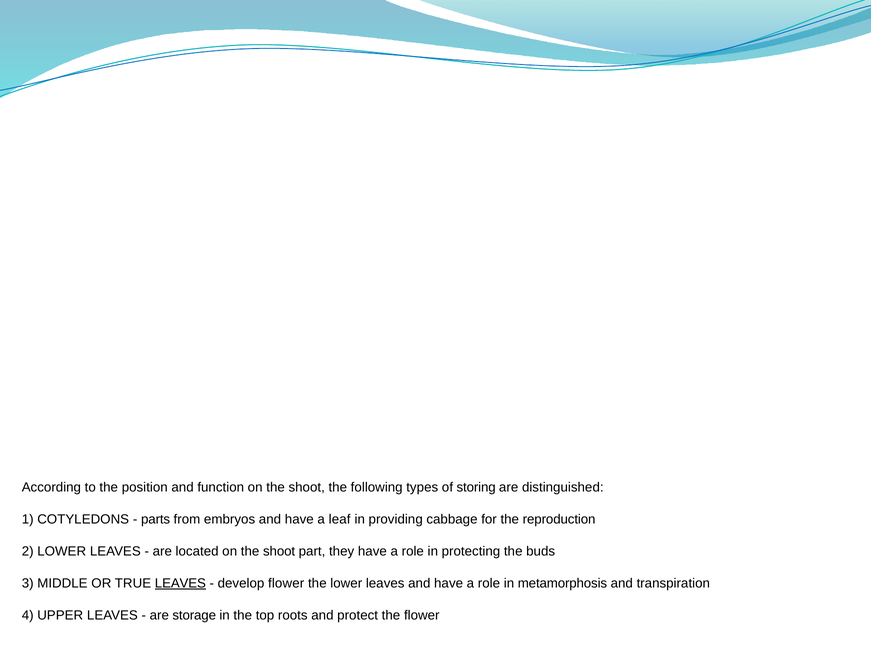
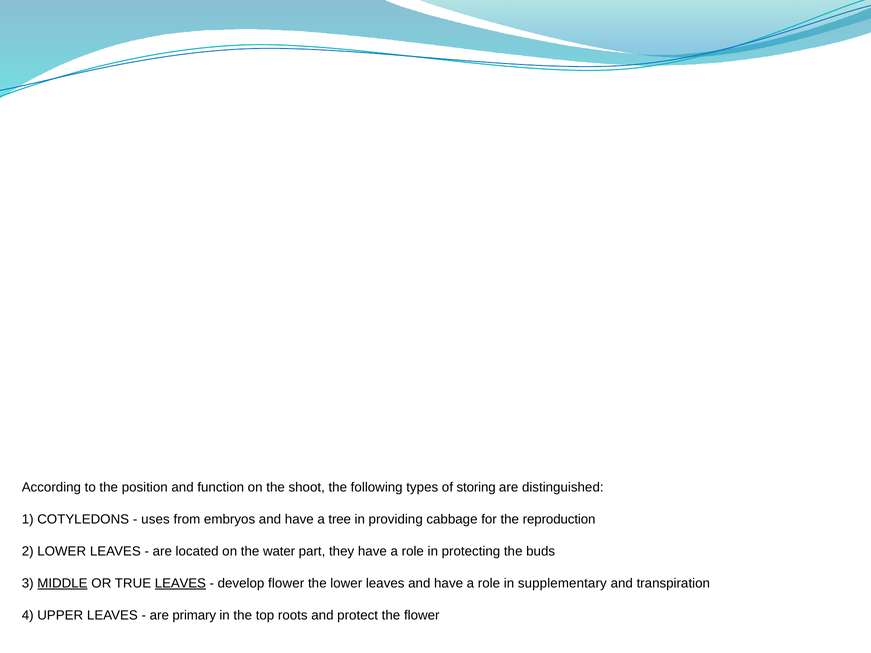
parts: parts -> uses
leaf: leaf -> tree
located on the shoot: shoot -> water
MIDDLE underline: none -> present
metamorphosis: metamorphosis -> supplementary
storage: storage -> primary
